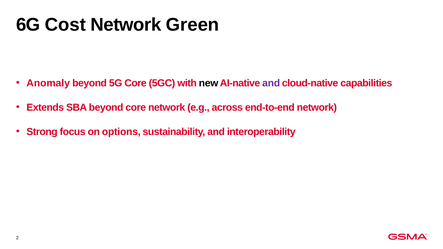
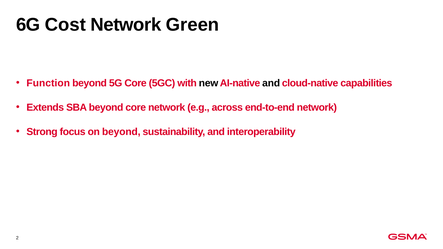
Anomaly: Anomaly -> Function
and at (271, 83) colour: purple -> black
on options: options -> beyond
